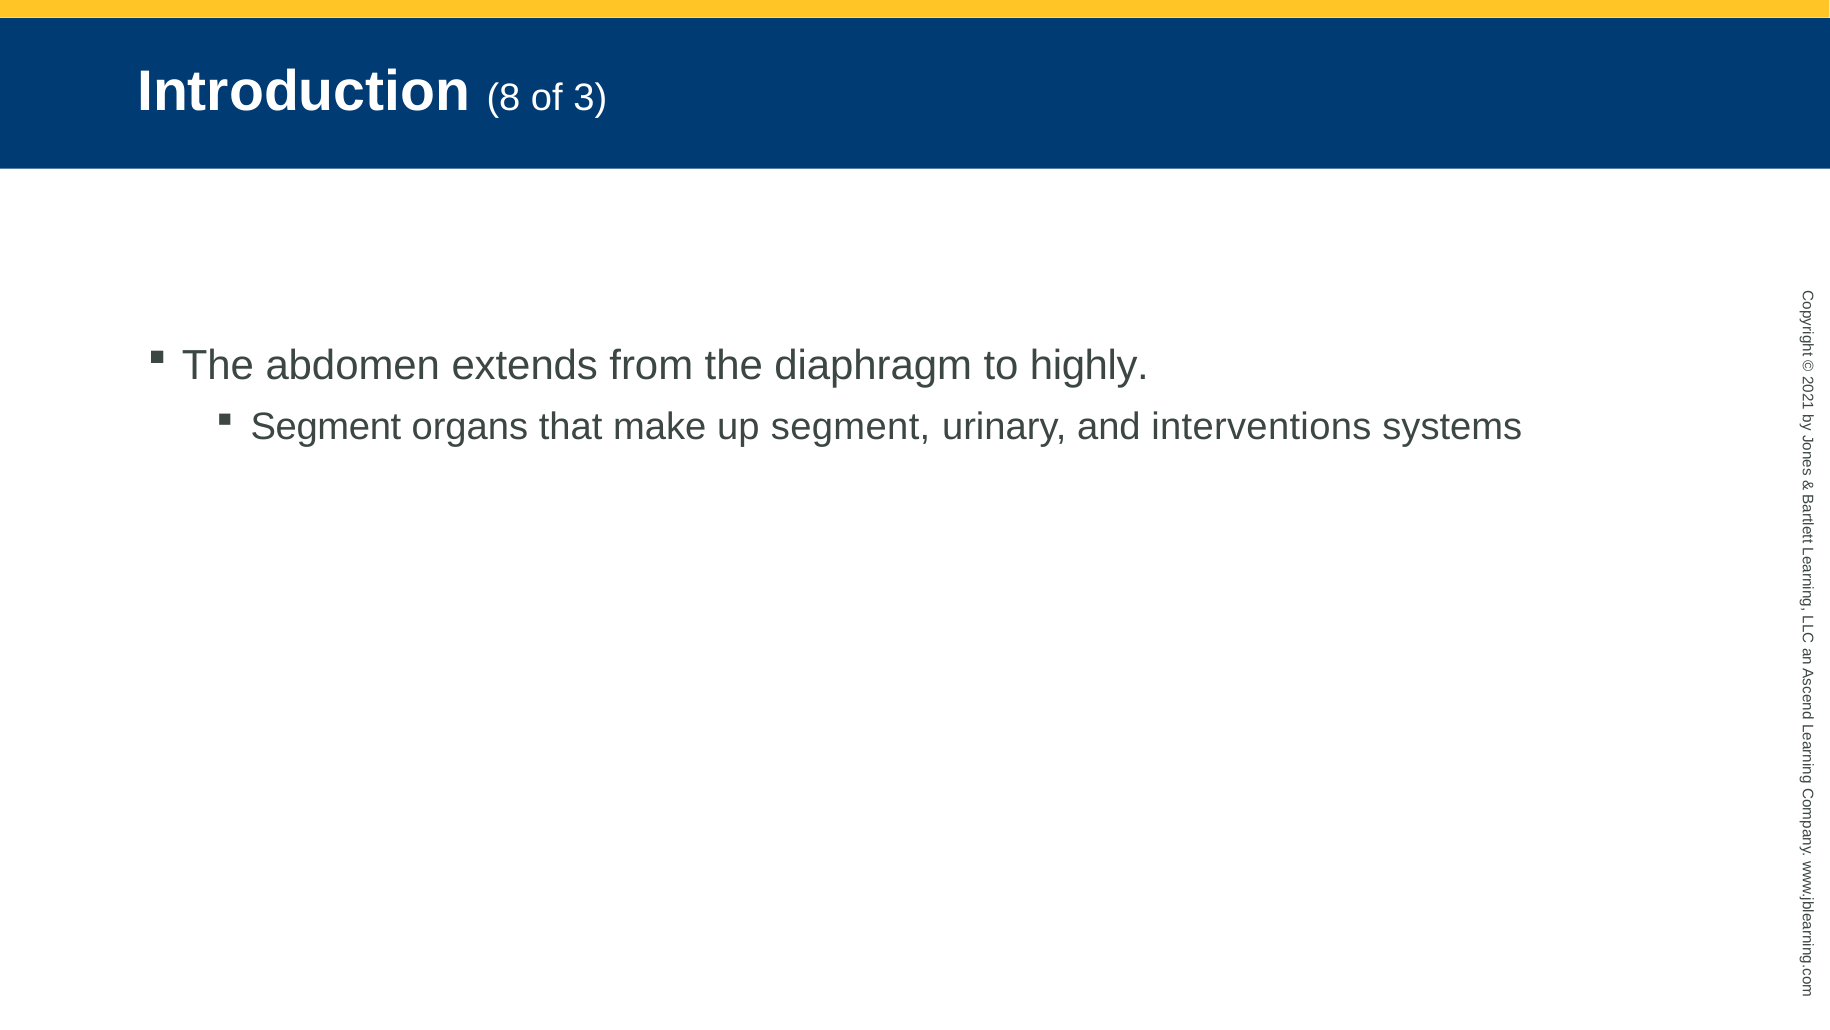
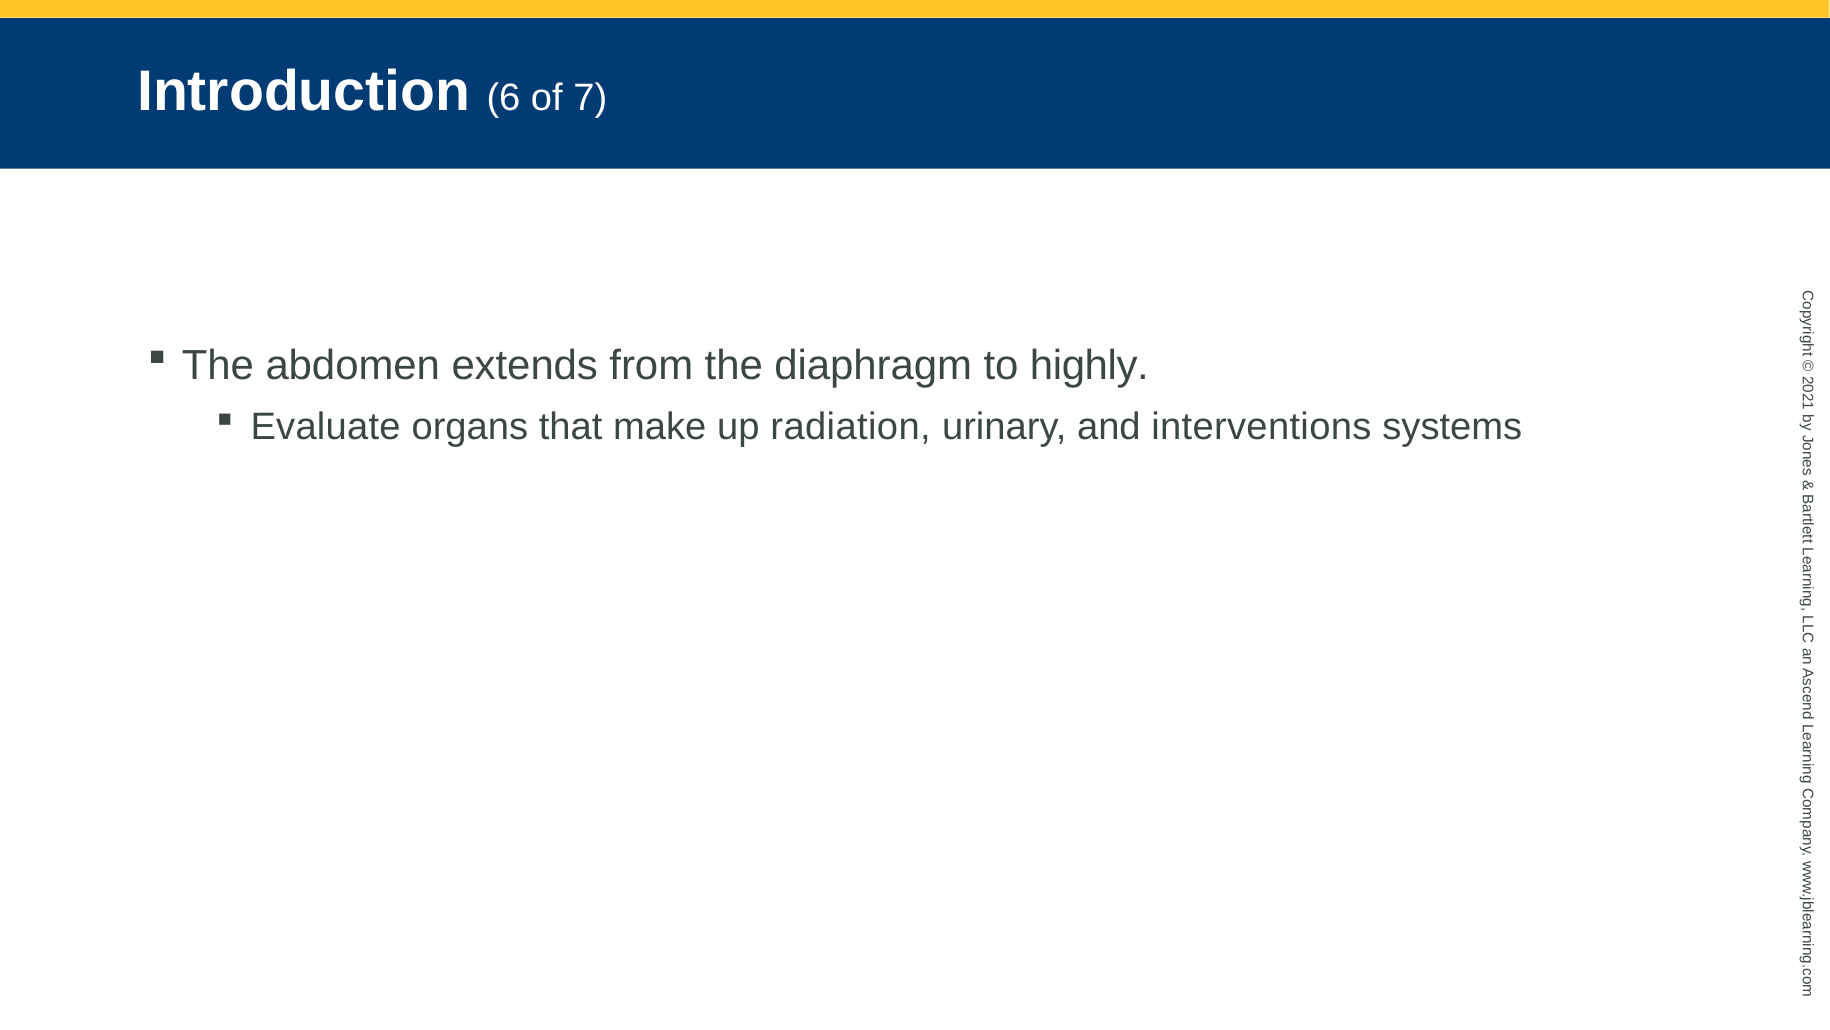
8: 8 -> 6
3: 3 -> 7
Segment at (326, 427): Segment -> Evaluate
up segment: segment -> radiation
